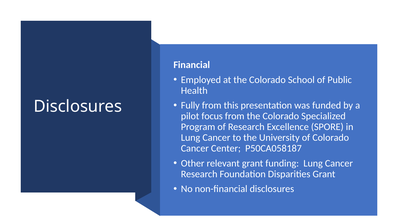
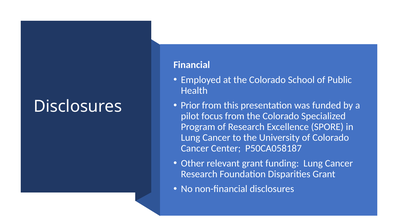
Fully: Fully -> Prior
